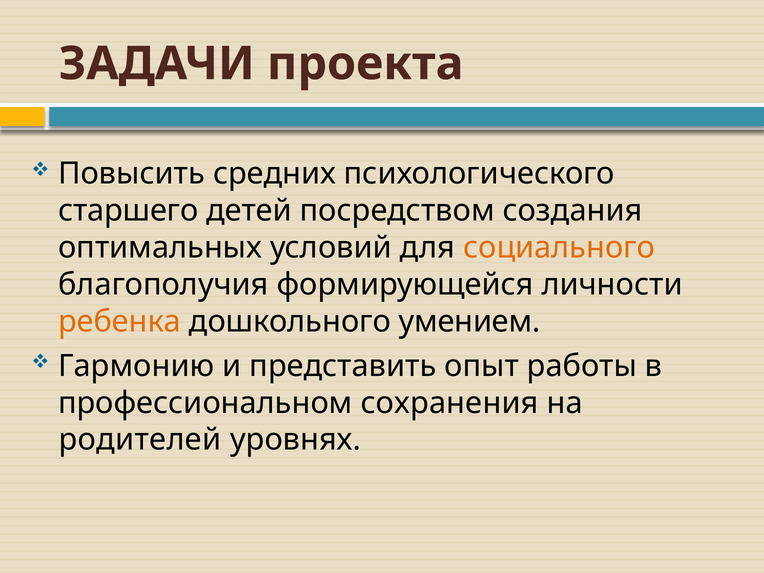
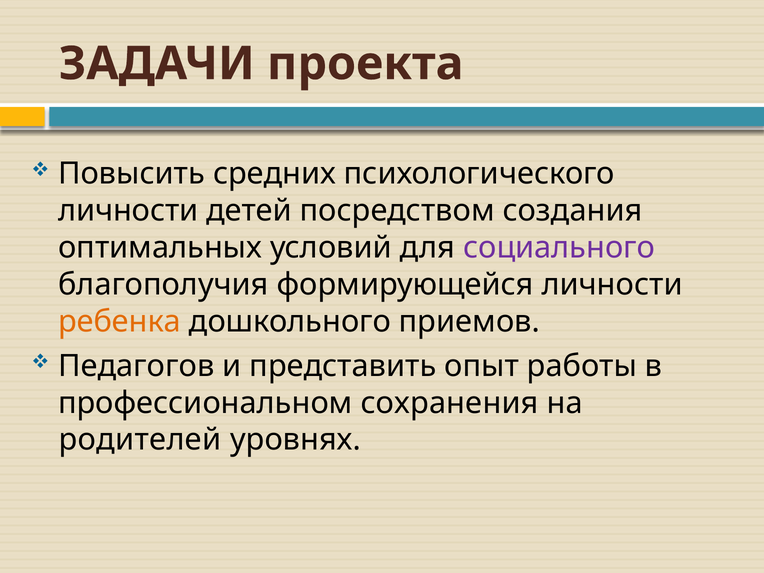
старшего at (128, 211): старшего -> личности
социального colour: orange -> purple
умением: умением -> приемов
Гармонию: Гармонию -> Педагогов
